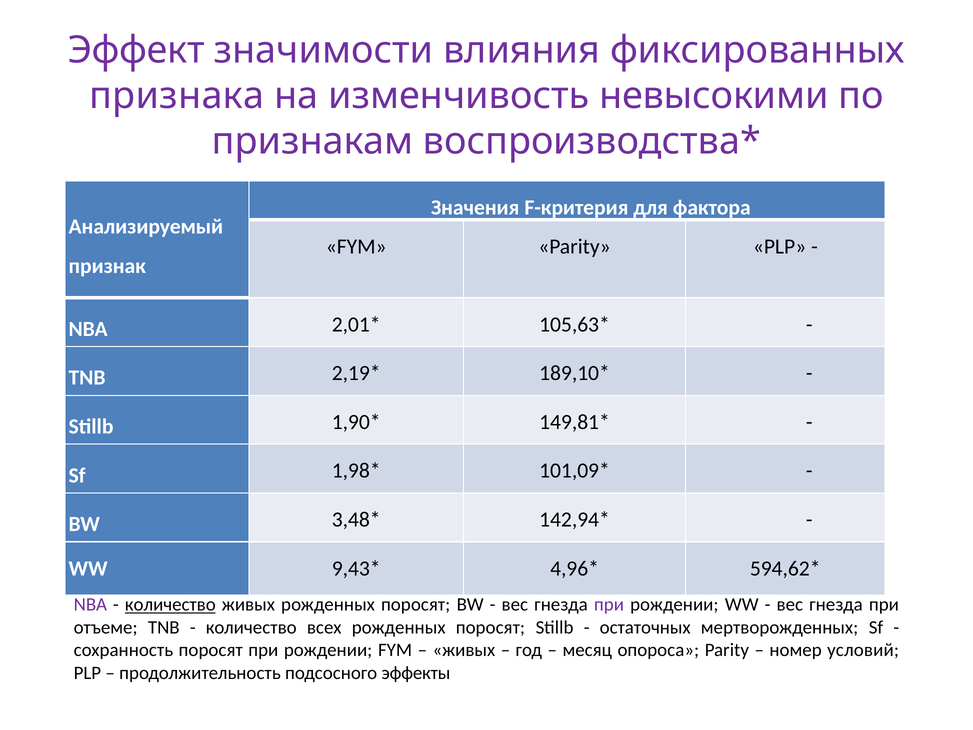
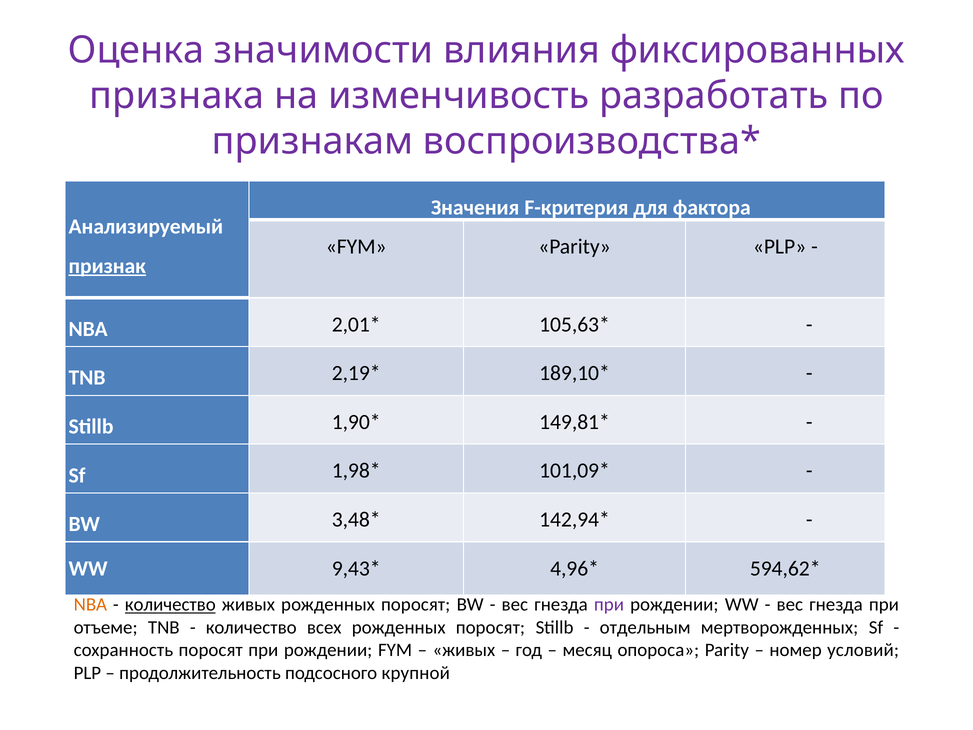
Эффект: Эффект -> Оценка
невысокими: невысокими -> разработать
признак underline: none -> present
NBA at (90, 605) colour: purple -> orange
остаточных: остаточных -> отдельным
эффекты: эффекты -> крупной
